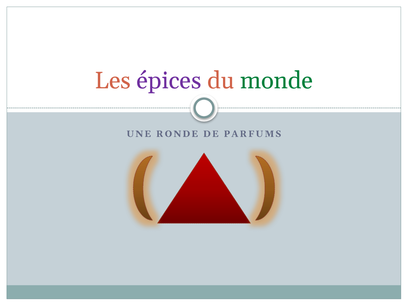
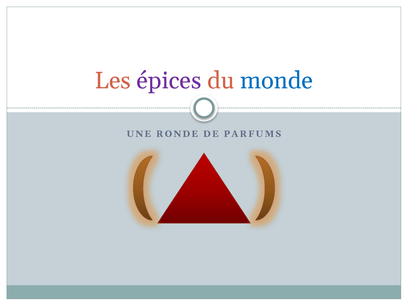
monde colour: green -> blue
